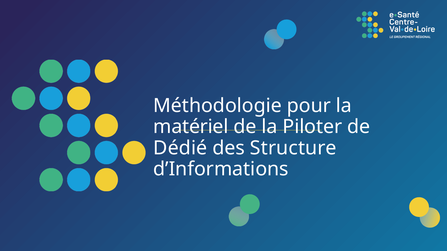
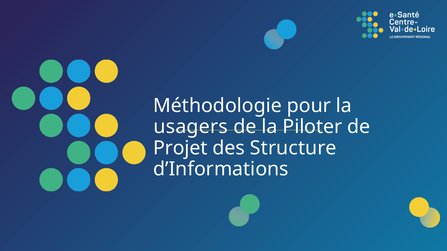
matériel: matériel -> usagers
Dédié: Dédié -> Projet
